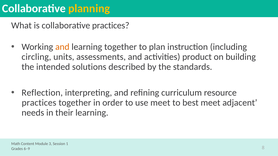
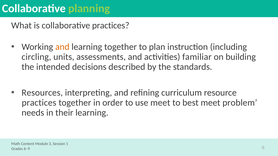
planning colour: yellow -> light green
product: product -> familiar
solutions: solutions -> decisions
Reflection: Reflection -> Resources
adjacent: adjacent -> problem
